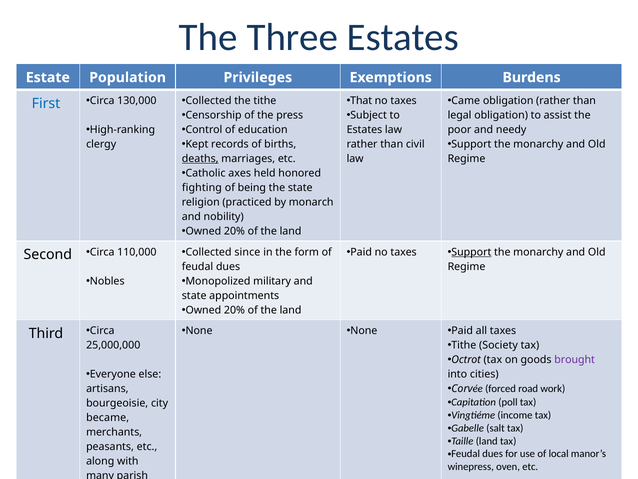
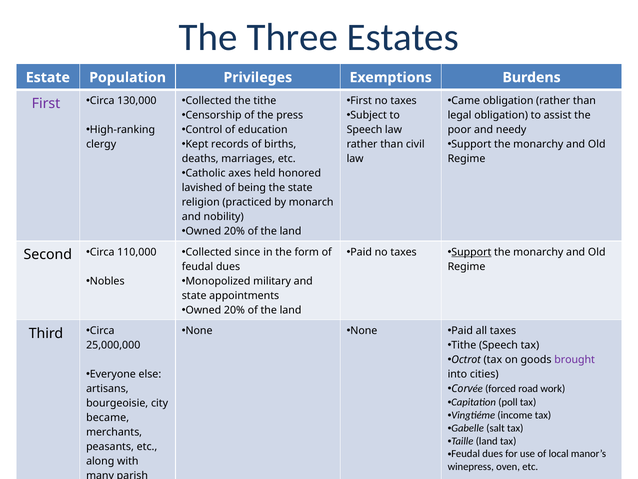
That at (361, 101): That -> First
First at (46, 103) colour: blue -> purple
Estates at (364, 130): Estates -> Speech
deaths underline: present -> none
fighting: fighting -> lavished
Tithe Society: Society -> Speech
